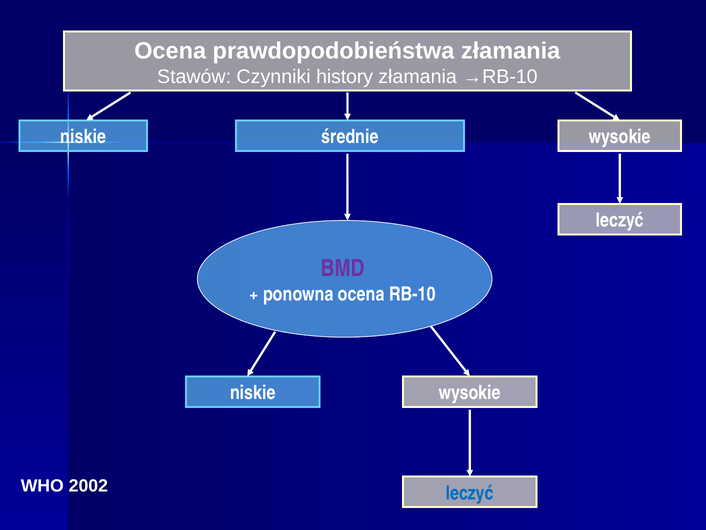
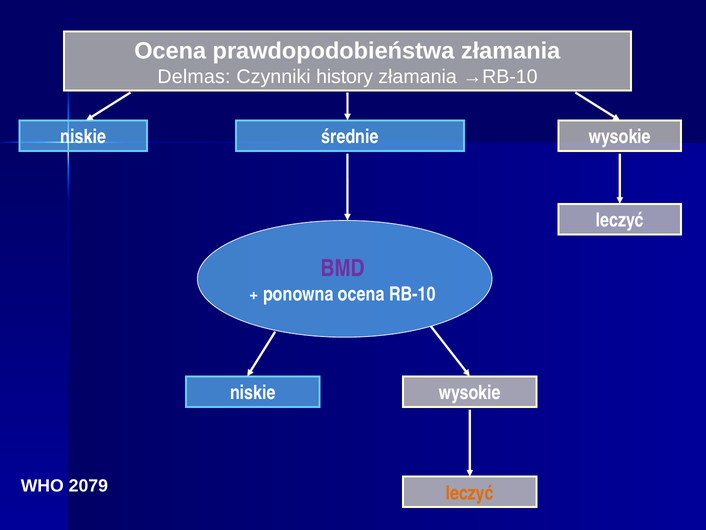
Stawów: Stawów -> Delmas
2002: 2002 -> 2079
leczyć at (470, 493) colour: blue -> orange
